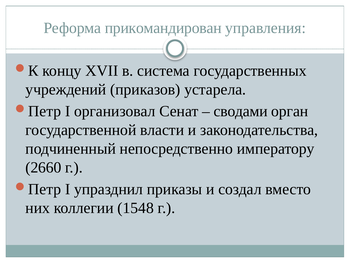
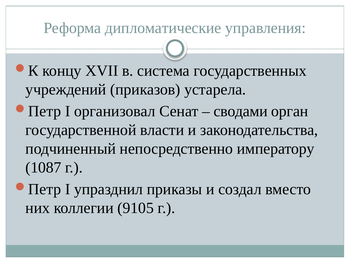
прикомандирован: прикомандирован -> дипломатические
2660: 2660 -> 1087
1548: 1548 -> 9105
